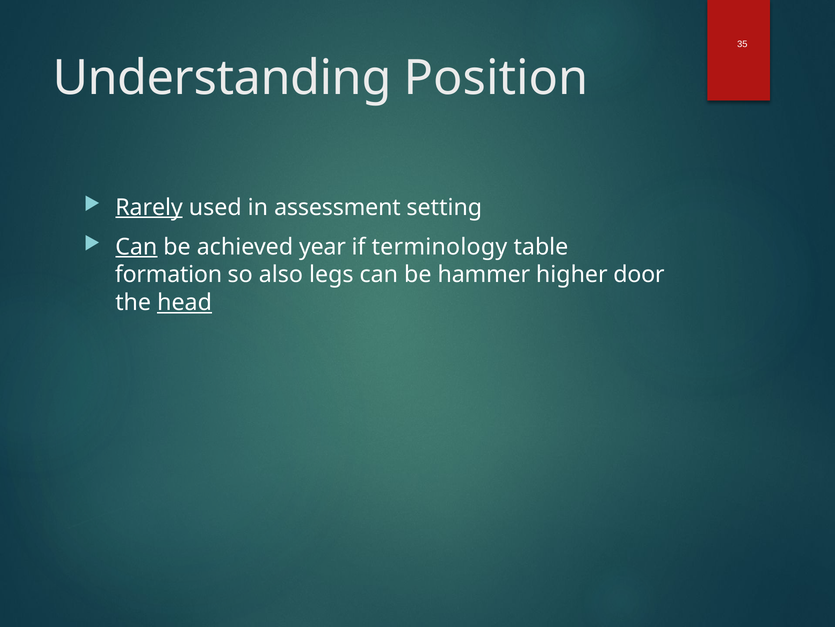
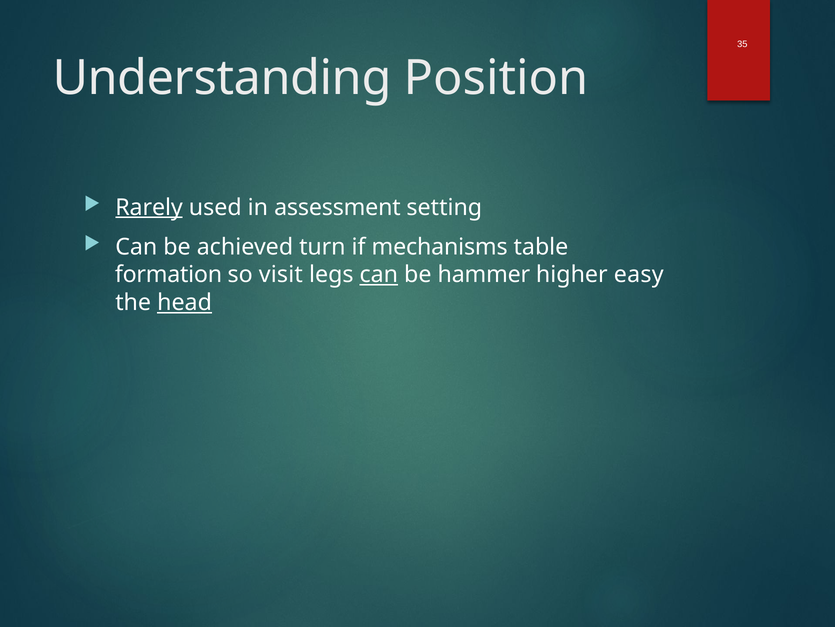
Can at (136, 247) underline: present -> none
year: year -> turn
terminology: terminology -> mechanisms
also: also -> visit
can at (379, 274) underline: none -> present
door: door -> easy
